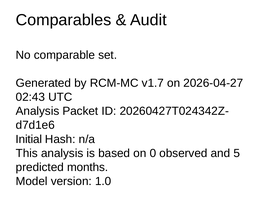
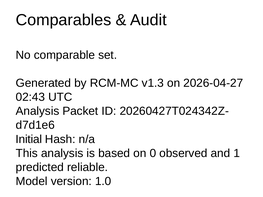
v1.7: v1.7 -> v1.3
5: 5 -> 1
months: months -> reliable
